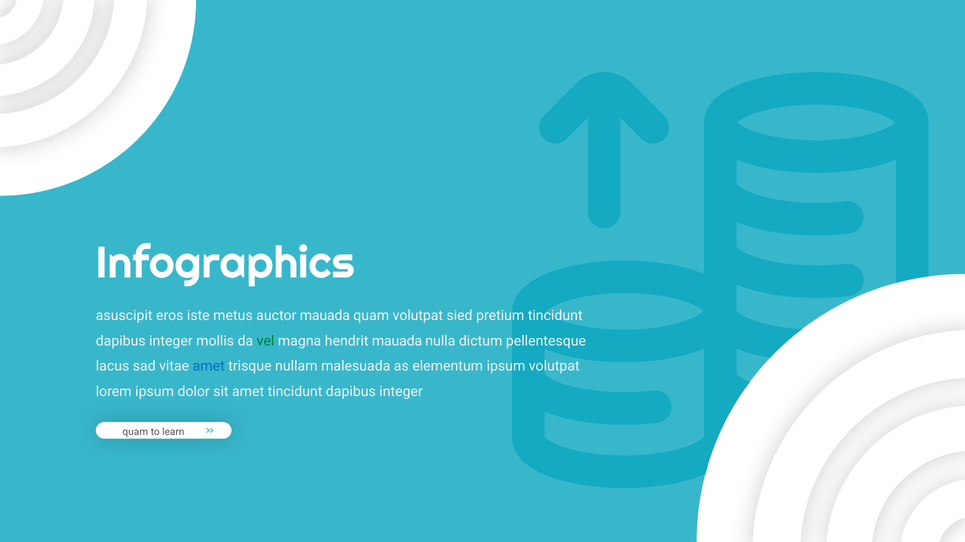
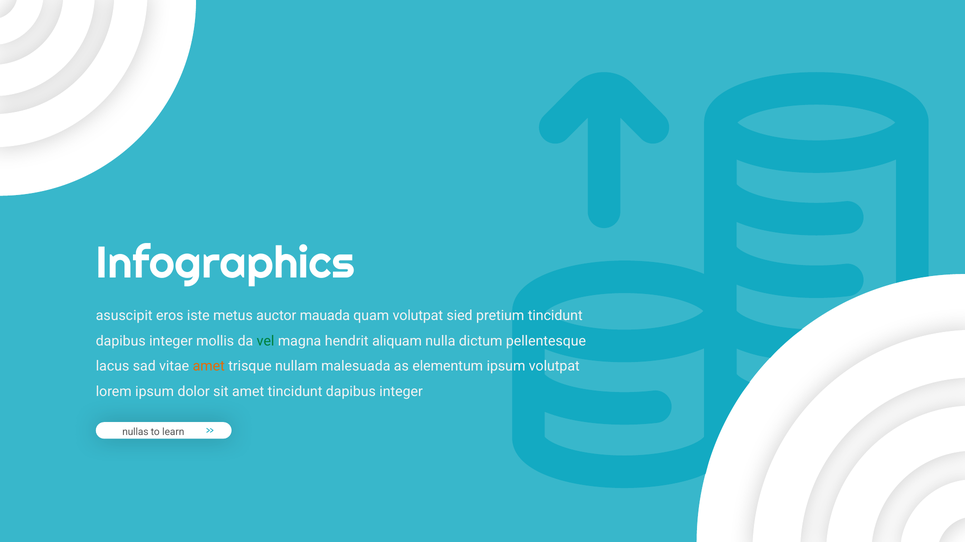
hendrit mauada: mauada -> aliquam
amet at (209, 367) colour: blue -> orange
quam at (135, 433): quam -> nullas
